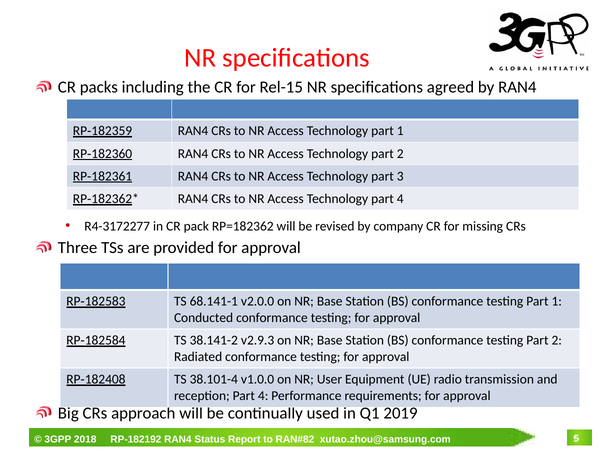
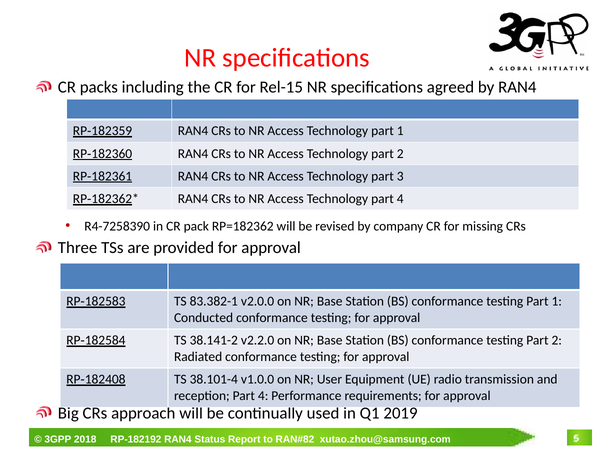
R4-3172277: R4-3172277 -> R4-7258390
68.141-1: 68.141-1 -> 83.382-1
v2.9.3: v2.9.3 -> v2.2.0
